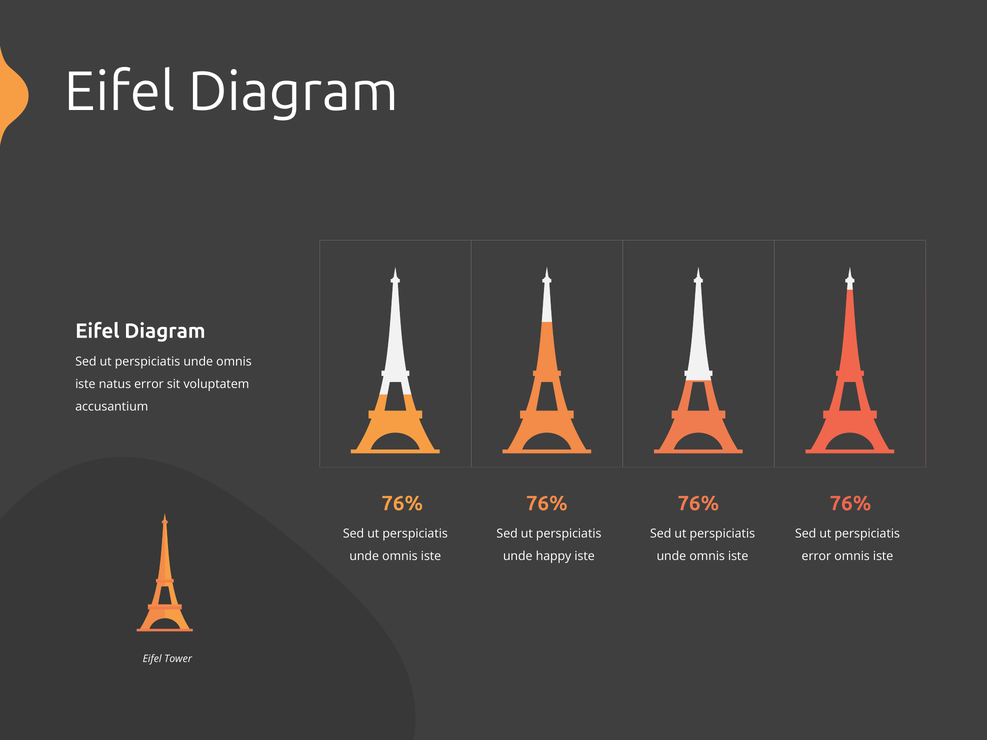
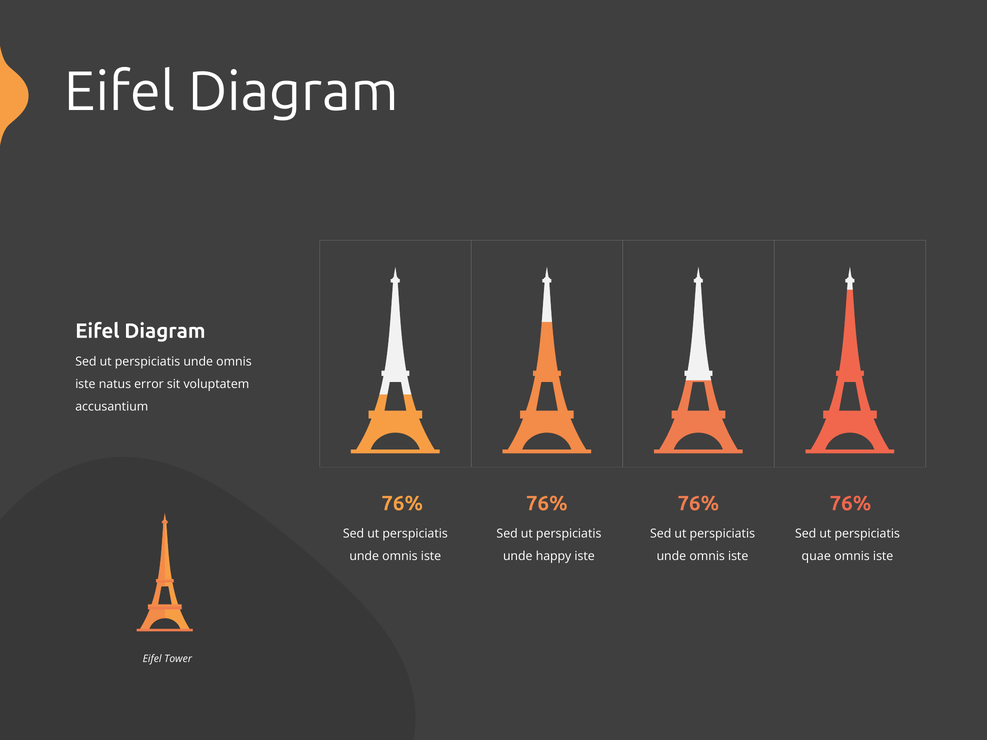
error at (816, 556): error -> quae
